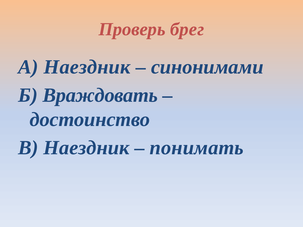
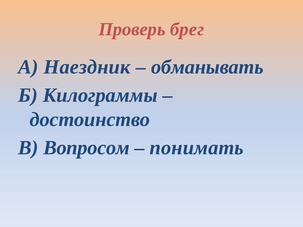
синонимами: синонимами -> обманывать
Враждовать: Враждовать -> Килограммы
В Наездник: Наездник -> Вопросом
